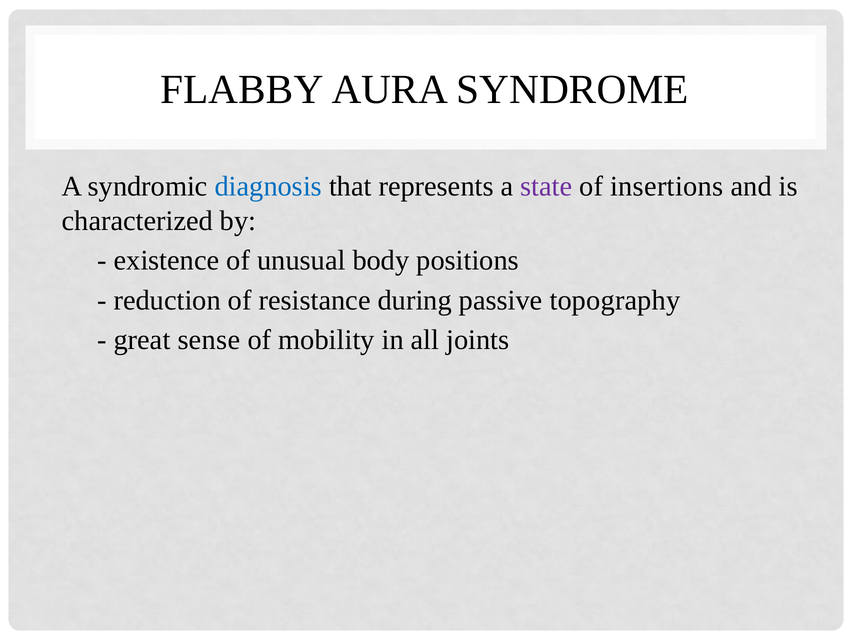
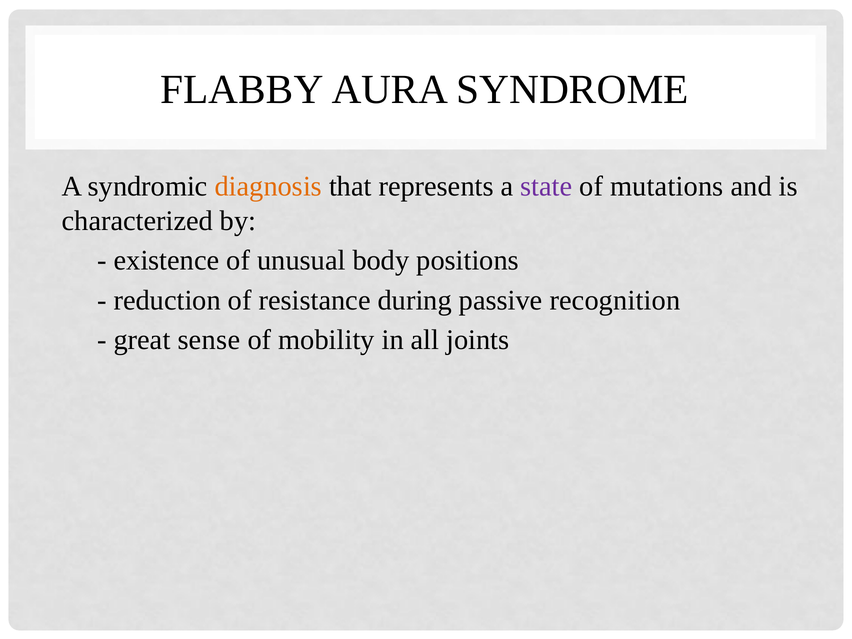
diagnosis colour: blue -> orange
insertions: insertions -> mutations
topography: topography -> recognition
